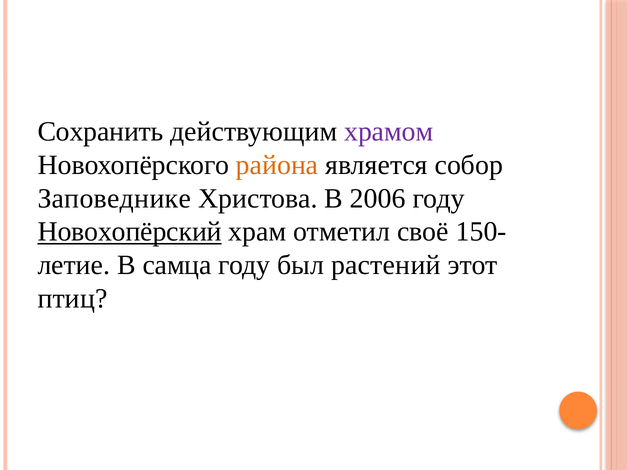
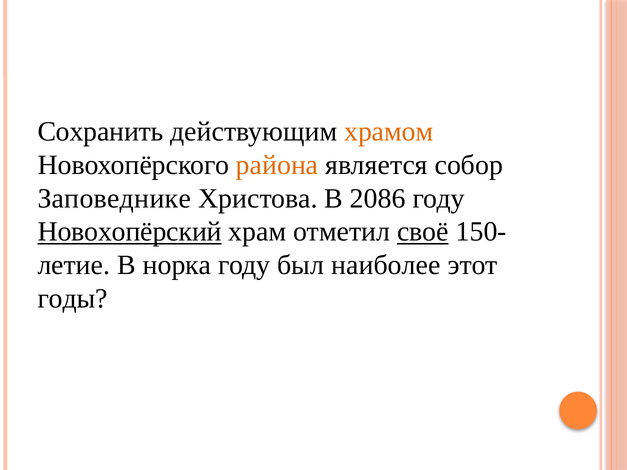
храмом colour: purple -> orange
2006: 2006 -> 2086
своё underline: none -> present
самца: самца -> норка
растений: растений -> наиболее
птиц: птиц -> годы
